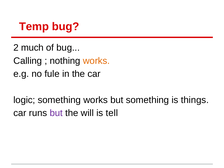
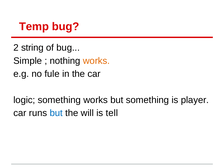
much: much -> string
Calling: Calling -> Simple
things: things -> player
but at (56, 113) colour: purple -> blue
